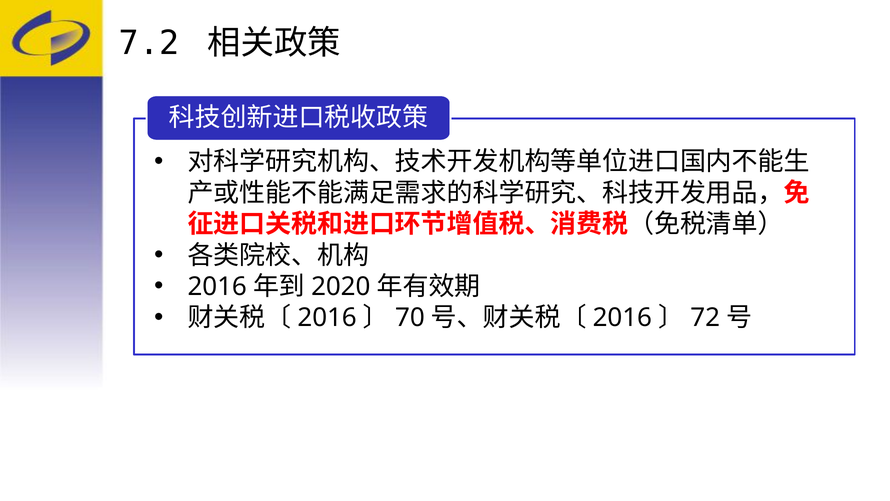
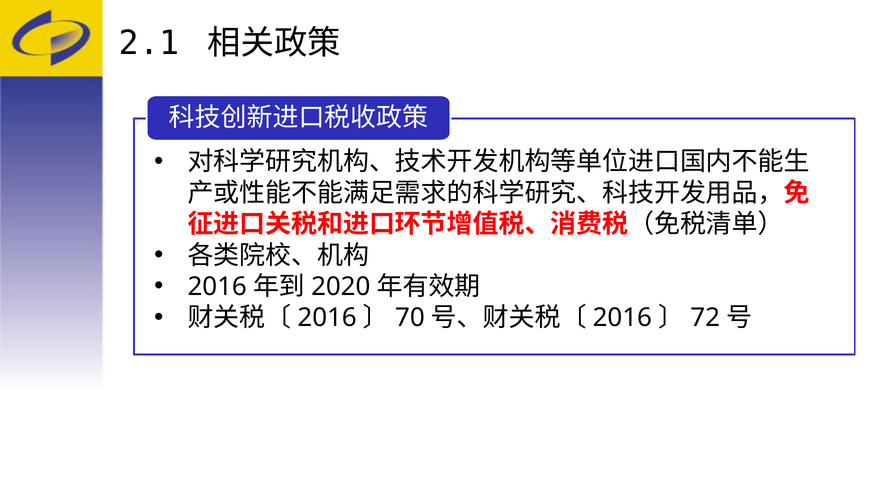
7.2: 7.2 -> 2.1
